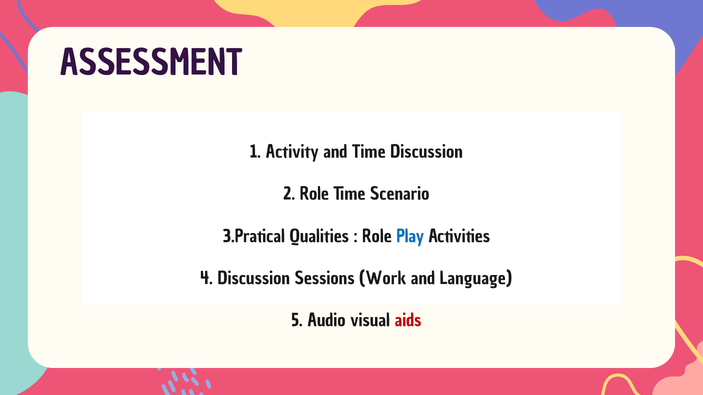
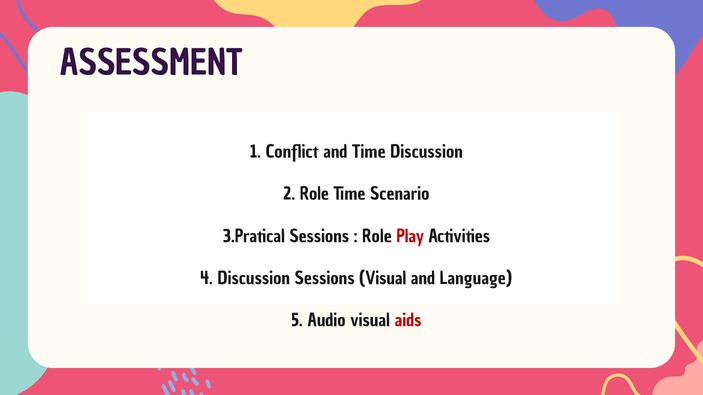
Activity: Activity -> Conflict
3.Pratical Qualities: Qualities -> Sessions
Play colour: blue -> red
Sessions Work: Work -> Visual
